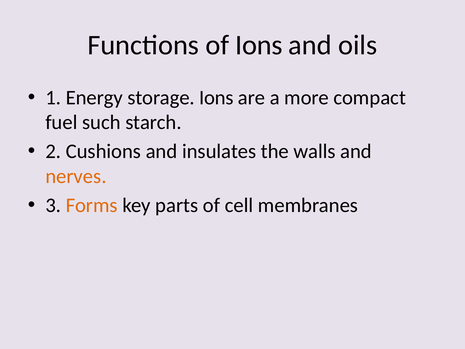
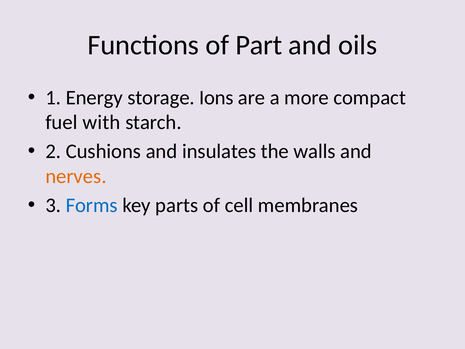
of Ions: Ions -> Part
such: such -> with
Forms colour: orange -> blue
